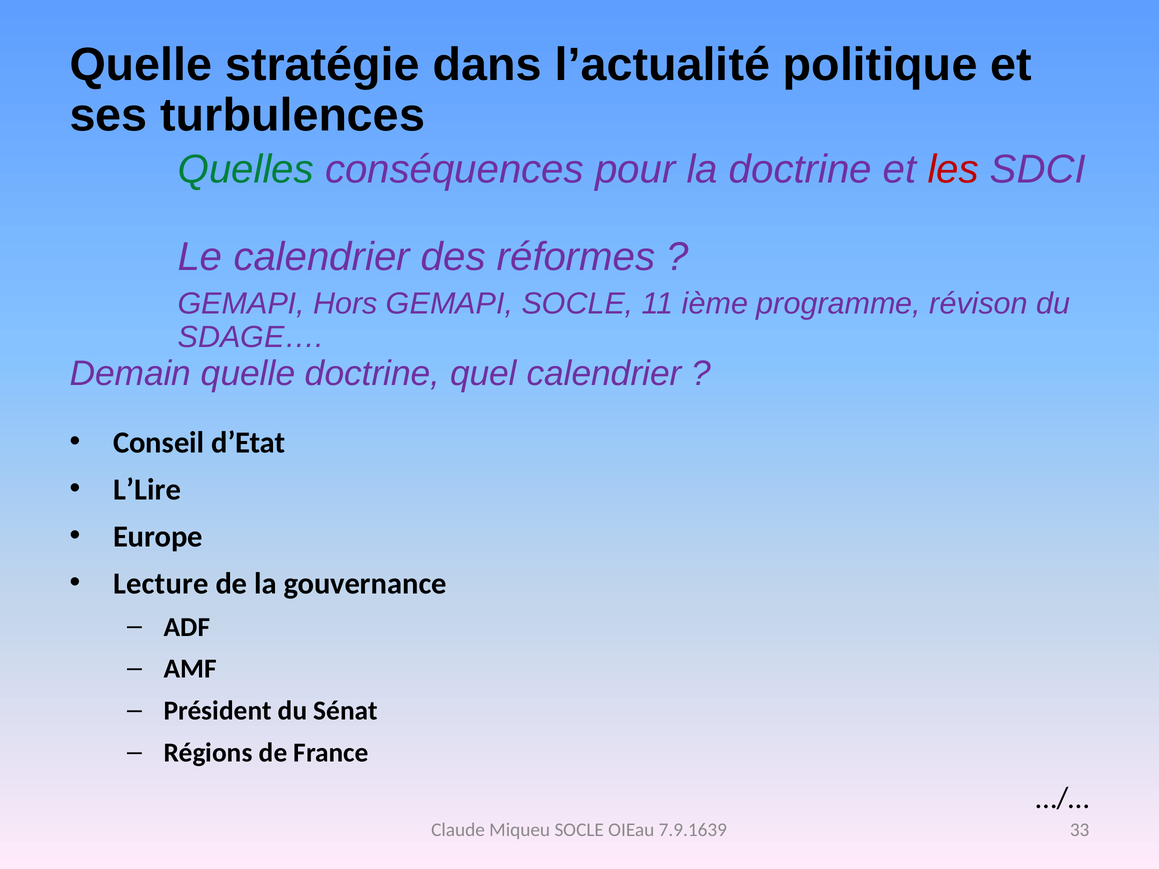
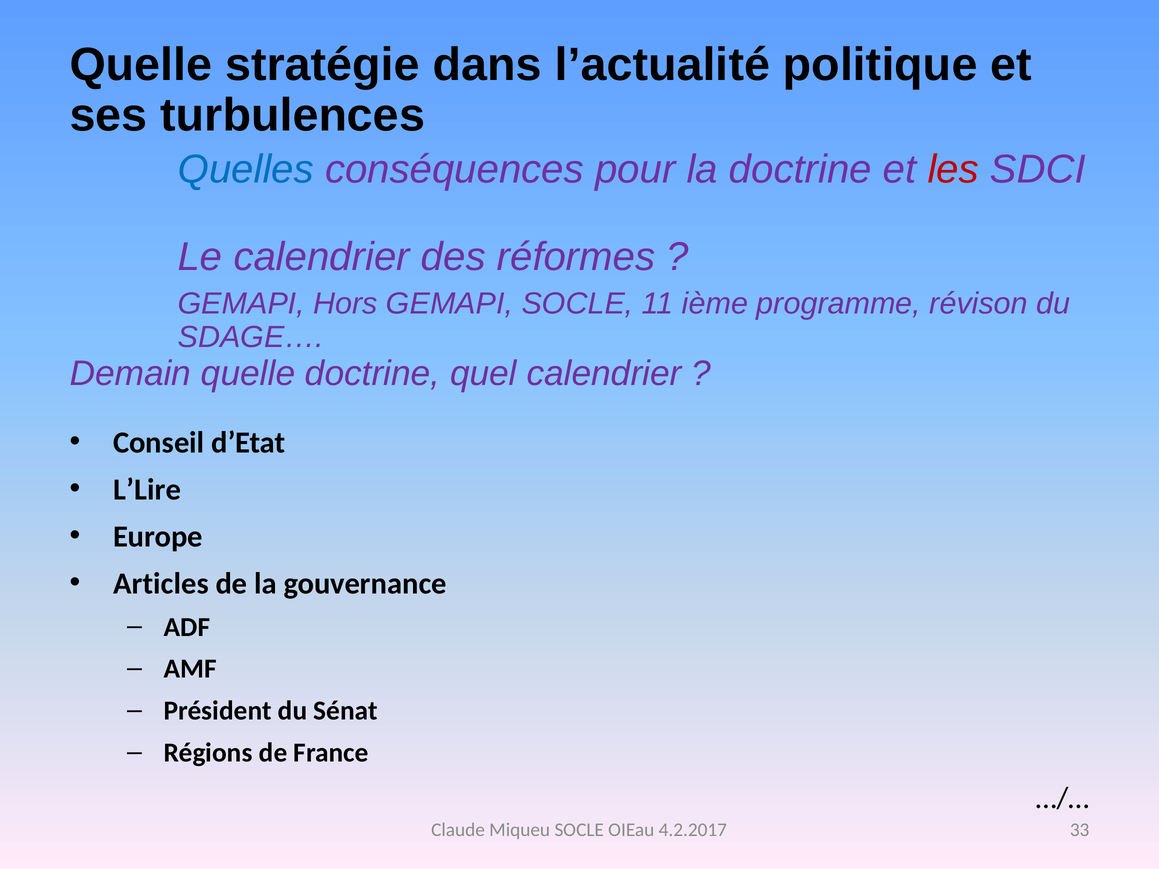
Quelles colour: green -> blue
Lecture: Lecture -> Articles
7.9.1639: 7.9.1639 -> 4.2.2017
